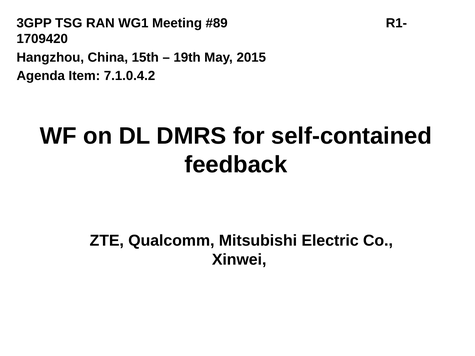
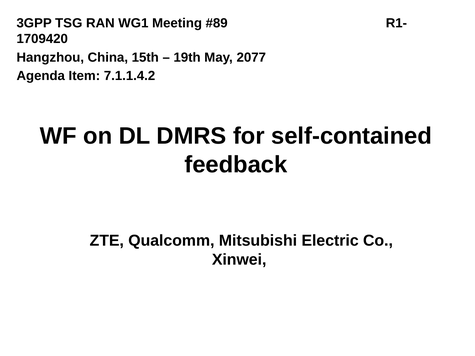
2015: 2015 -> 2077
7.1.0.4.2: 7.1.0.4.2 -> 7.1.1.4.2
